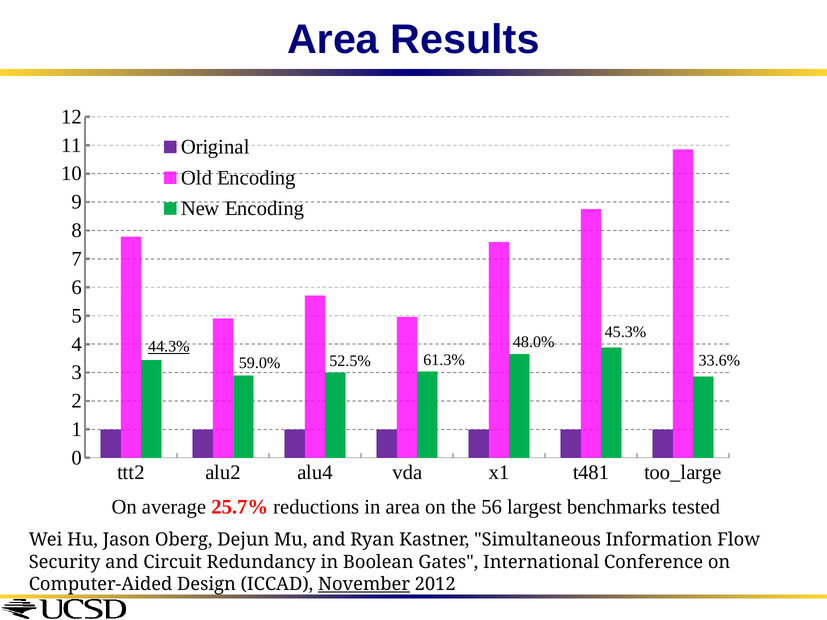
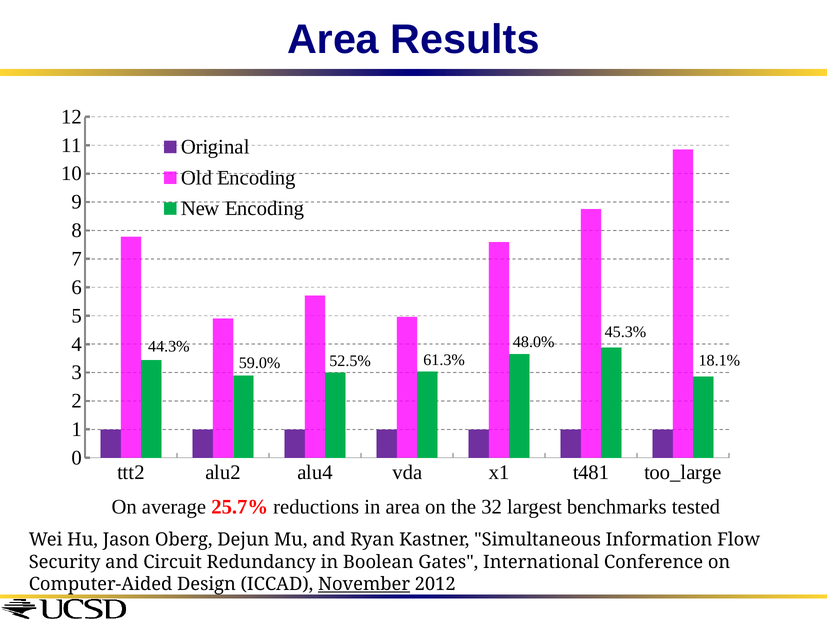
44.3% underline: present -> none
33.6%: 33.6% -> 18.1%
56: 56 -> 32
